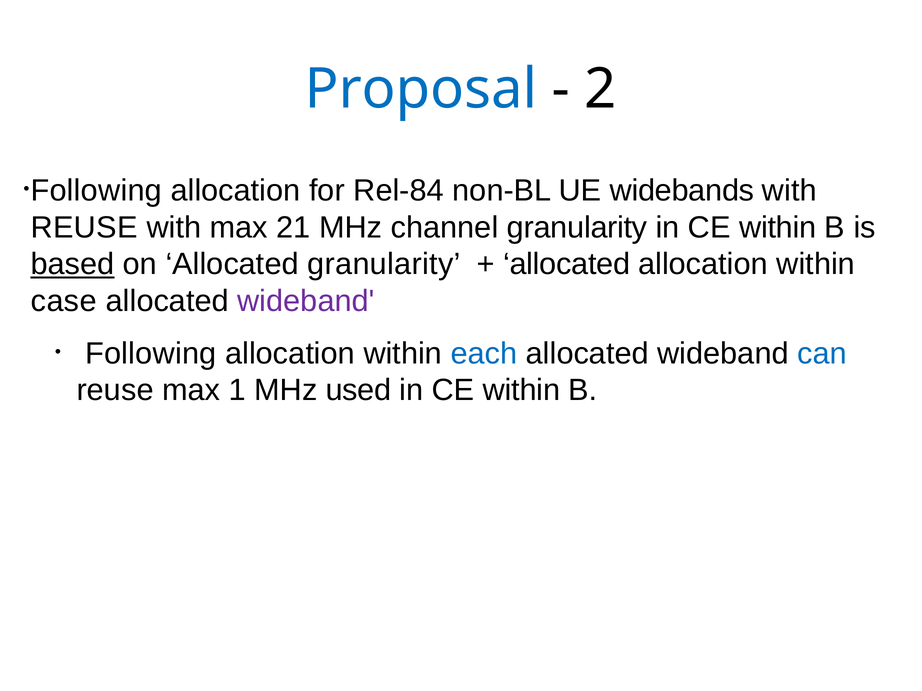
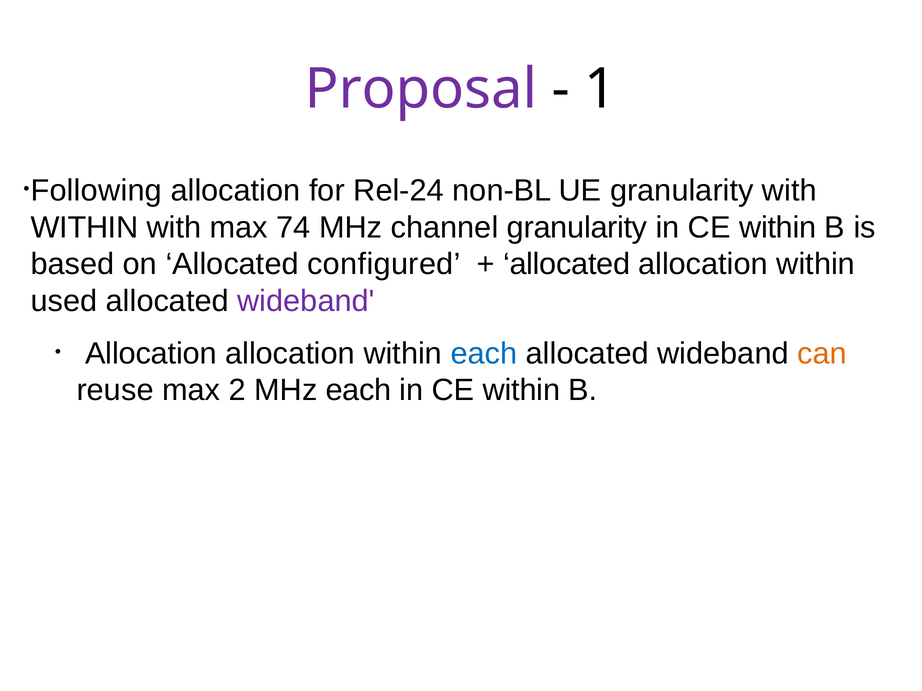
Proposal colour: blue -> purple
2: 2 -> 1
Rel-84: Rel-84 -> Rel-24
UE widebands: widebands -> granularity
REUSE at (84, 228): REUSE -> WITHIN
21: 21 -> 74
based underline: present -> none
Allocated granularity: granularity -> configured
case: case -> used
Following at (151, 354): Following -> Allocation
can colour: blue -> orange
1: 1 -> 2
MHz used: used -> each
